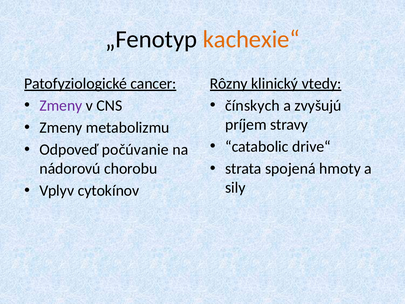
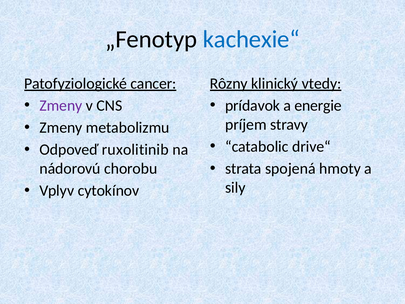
kachexie“ colour: orange -> blue
čínskych: čínskych -> prídavok
zvyšujú: zvyšujú -> energie
počúvanie: počúvanie -> ruxolitinib
